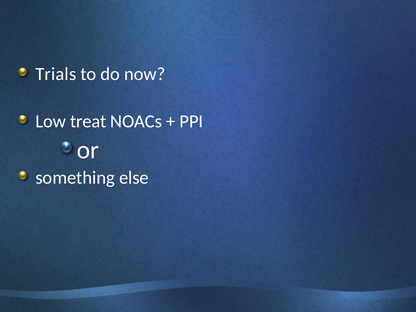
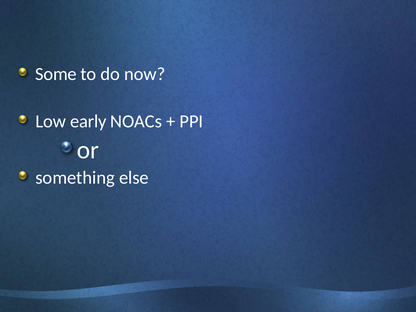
Trials: Trials -> Some
treat: treat -> early
